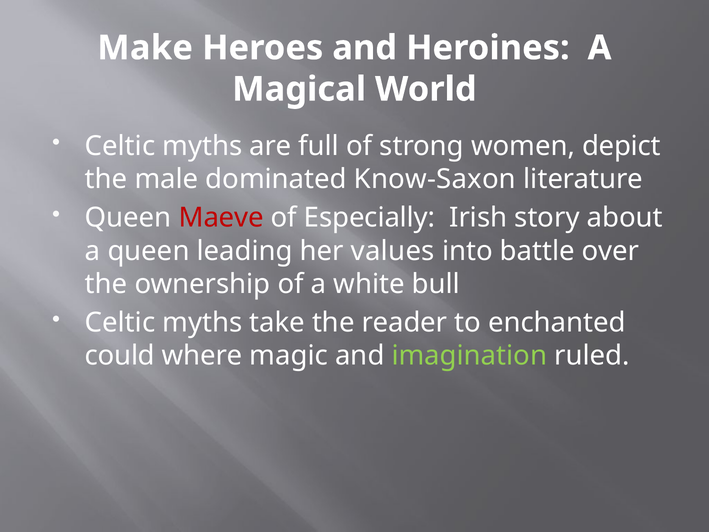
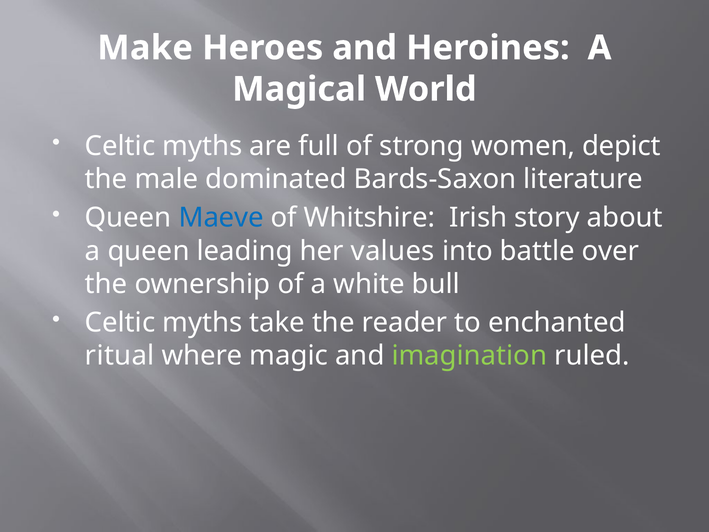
Know-Saxon: Know-Saxon -> Bards-Saxon
Maeve colour: red -> blue
Especially: Especially -> Whitshire
could: could -> ritual
